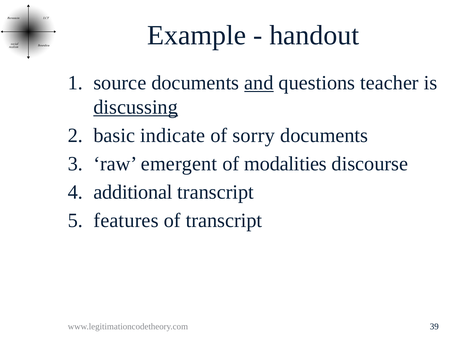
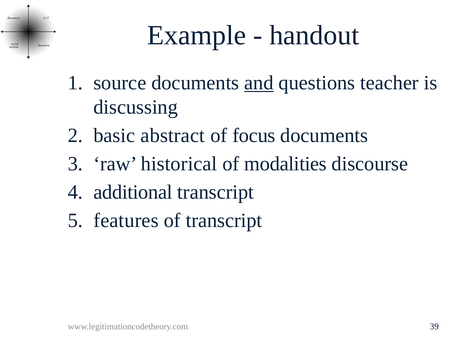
discussing underline: present -> none
indicate: indicate -> abstract
sorry: sorry -> focus
emergent: emergent -> historical
